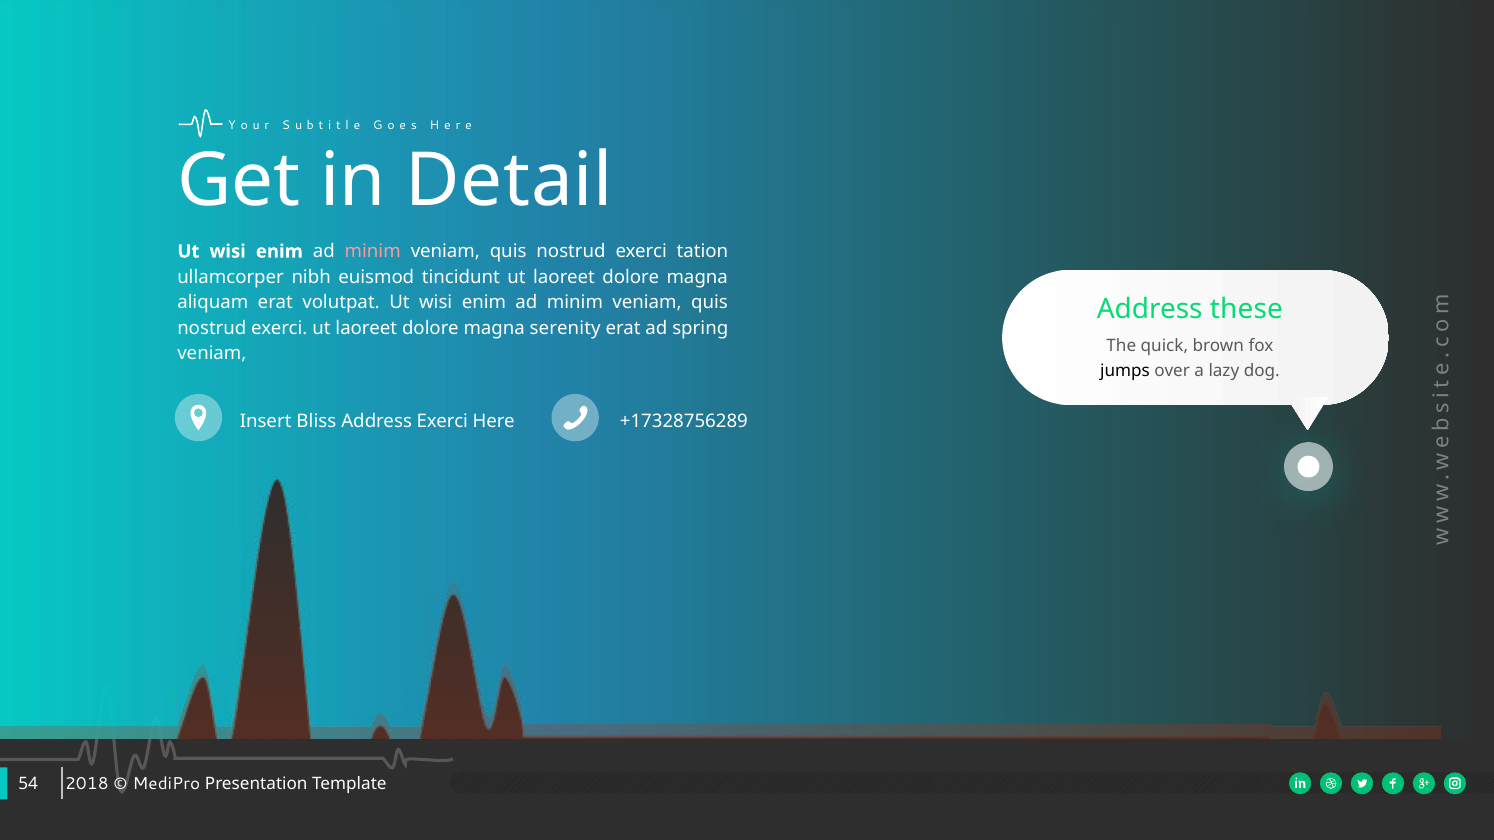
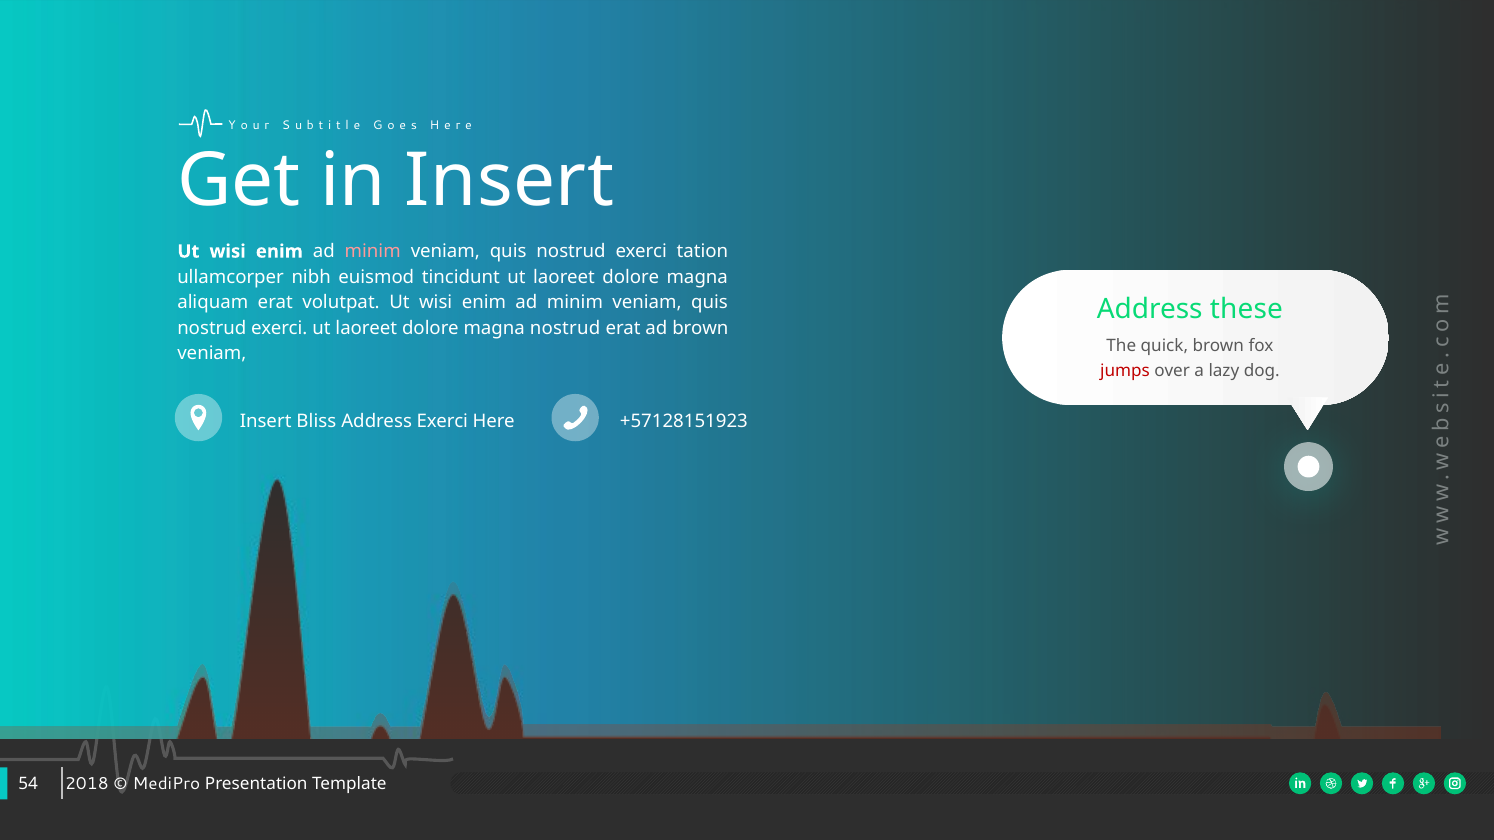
in Detail: Detail -> Insert
magna serenity: serenity -> nostrud
ad spring: spring -> brown
jumps colour: black -> red
+17328756289: +17328756289 -> +57128151923
